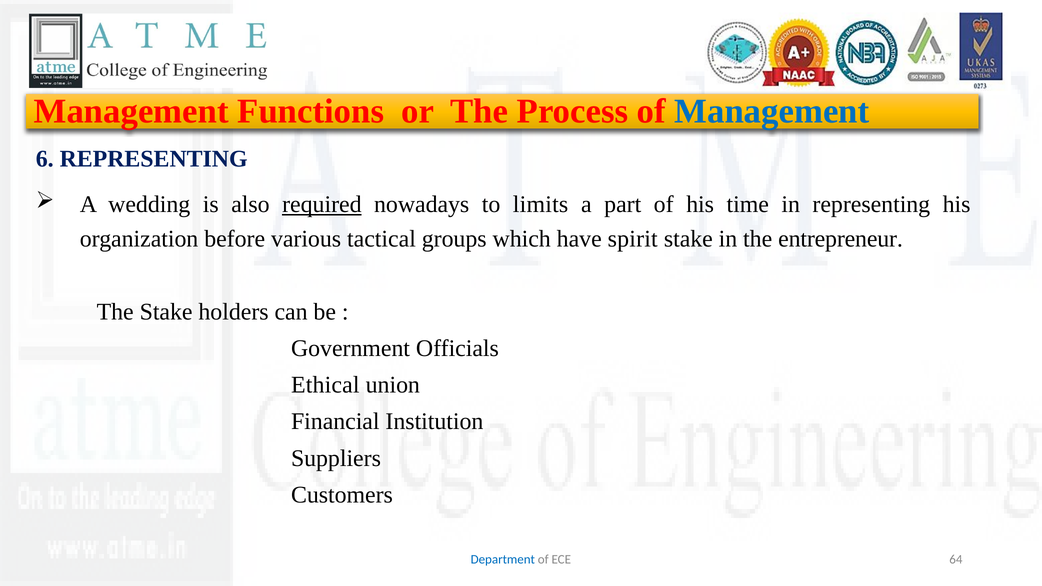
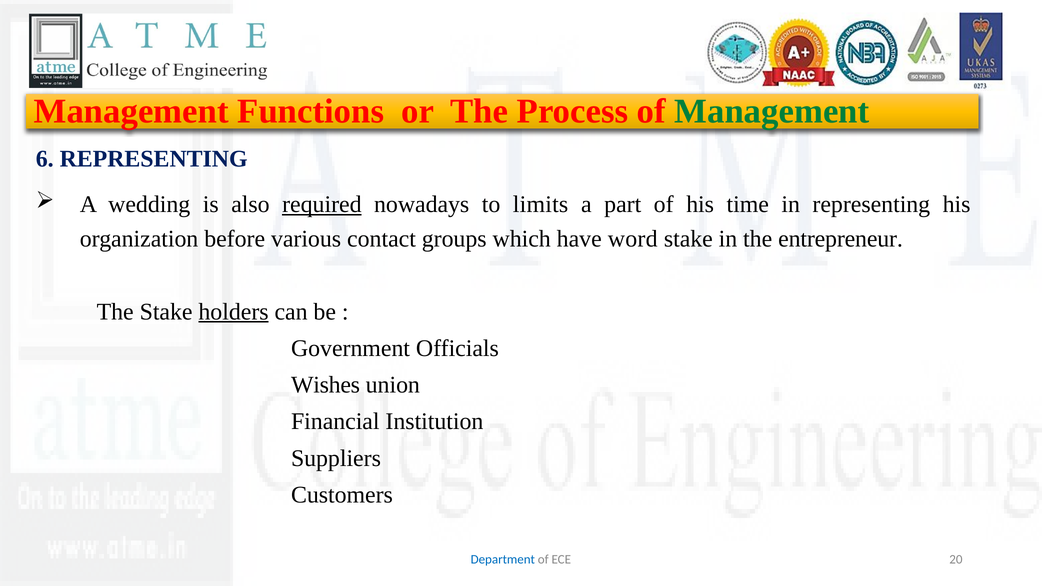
Management at (772, 111) colour: blue -> green
tactical: tactical -> contact
spirit: spirit -> word
holders underline: none -> present
Ethical: Ethical -> Wishes
64: 64 -> 20
